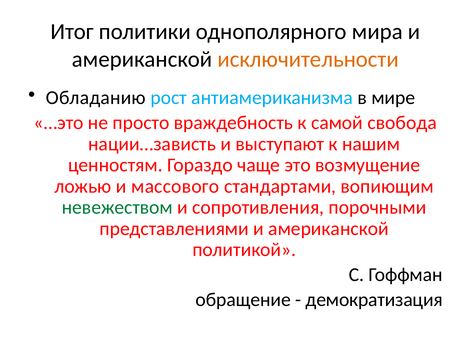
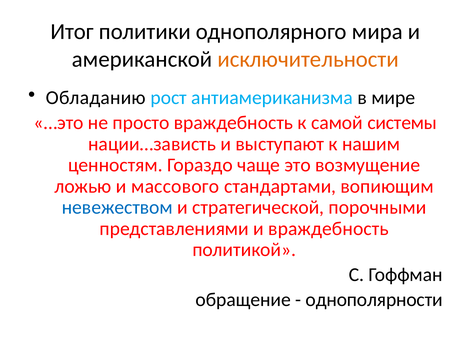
свобода: свобода -> системы
невежеством colour: green -> blue
сопротивления: сопротивления -> стратегической
представлениями и американской: американской -> враждебность
демократизация: демократизация -> однополярности
